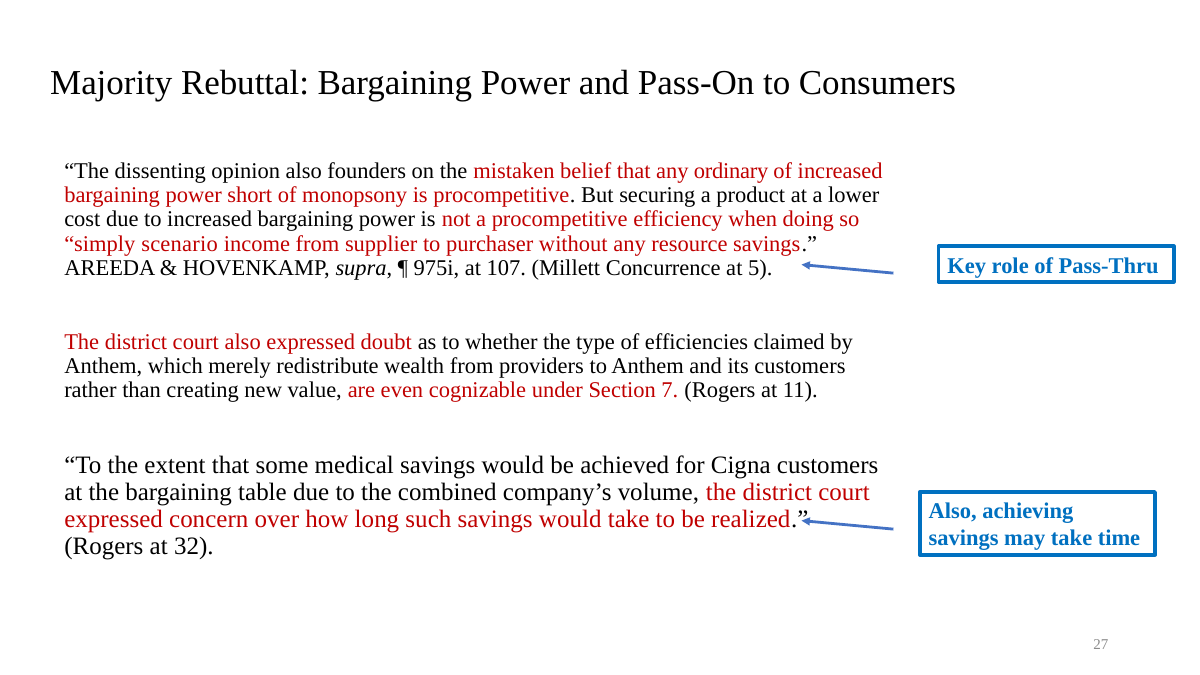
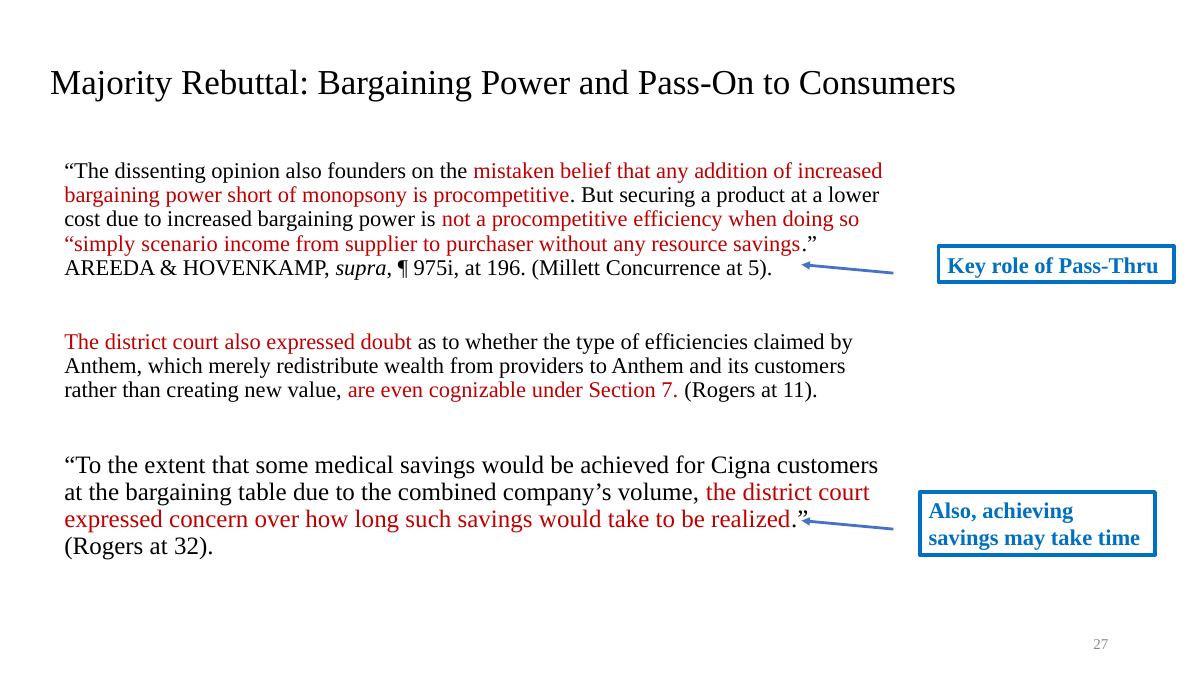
ordinary: ordinary -> addition
107: 107 -> 196
